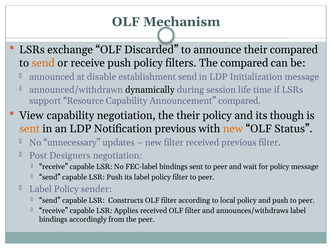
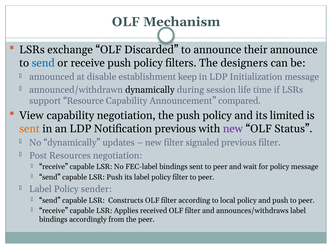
their compared: compared -> announce
send at (43, 63) colour: orange -> blue
The compared: compared -> designers
establishment send: send -> keep
the their: their -> push
though: though -> limited
new at (233, 129) colour: orange -> purple
No unnecessary: unnecessary -> dynamically
filter received: received -> signaled
Designers: Designers -> Resources
